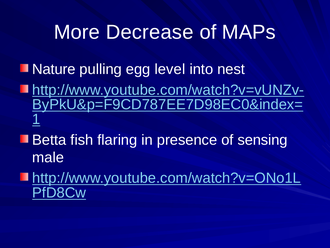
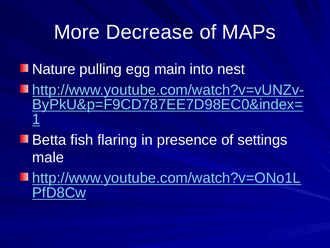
level: level -> main
sensing: sensing -> settings
